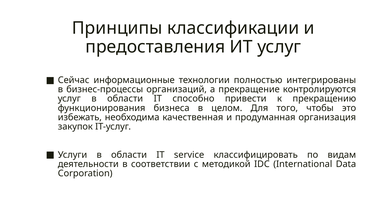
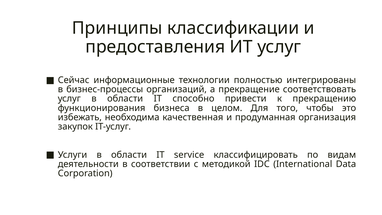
контролируются: контролируются -> соответствовать
